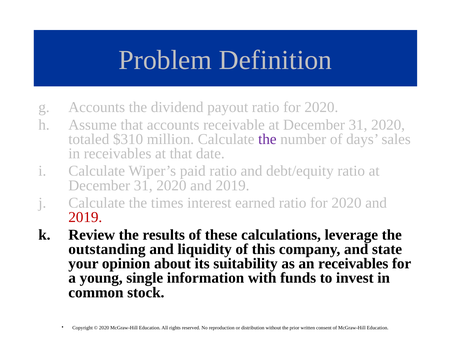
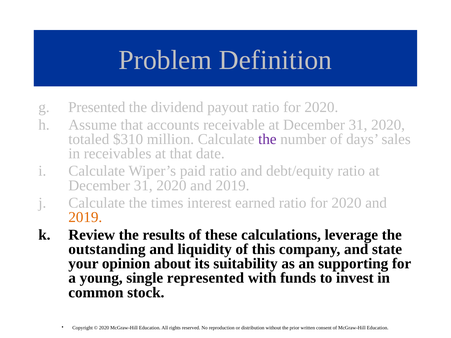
Accounts at (97, 107): Accounts -> Presented
2019 at (85, 217) colour: red -> orange
an receivables: receivables -> supporting
information: information -> represented
